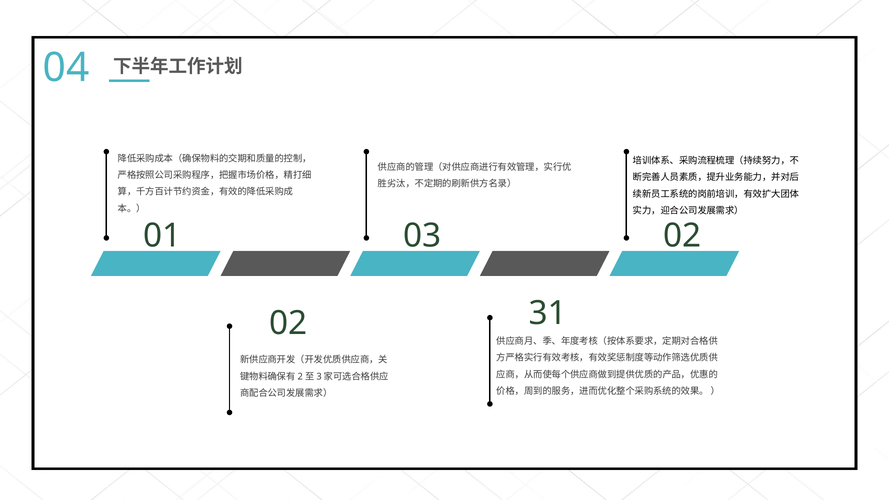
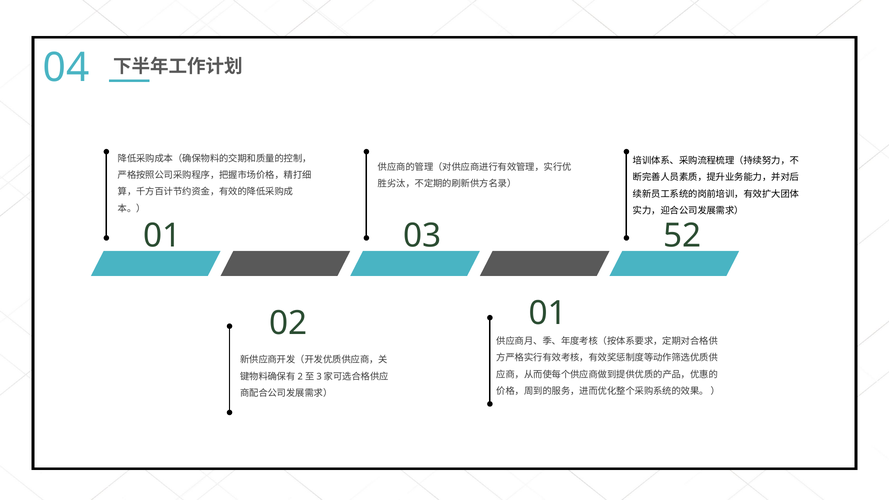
03 02: 02 -> 52
02 31: 31 -> 01
